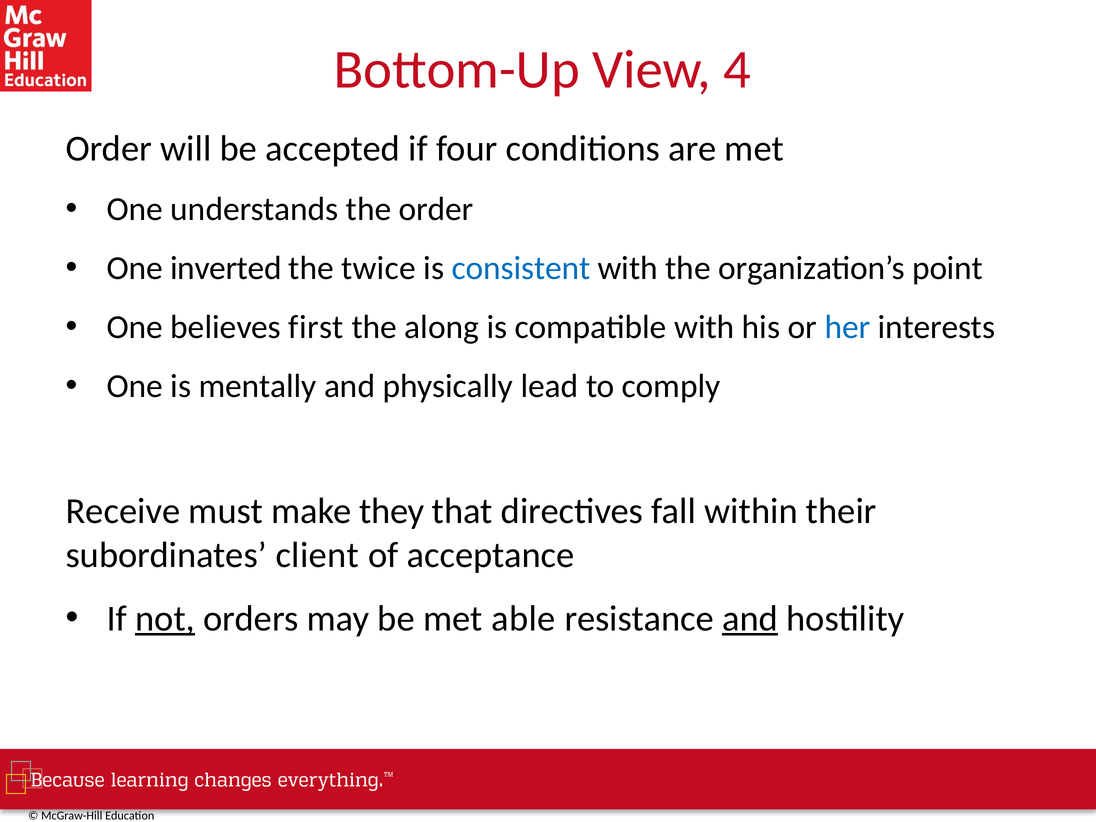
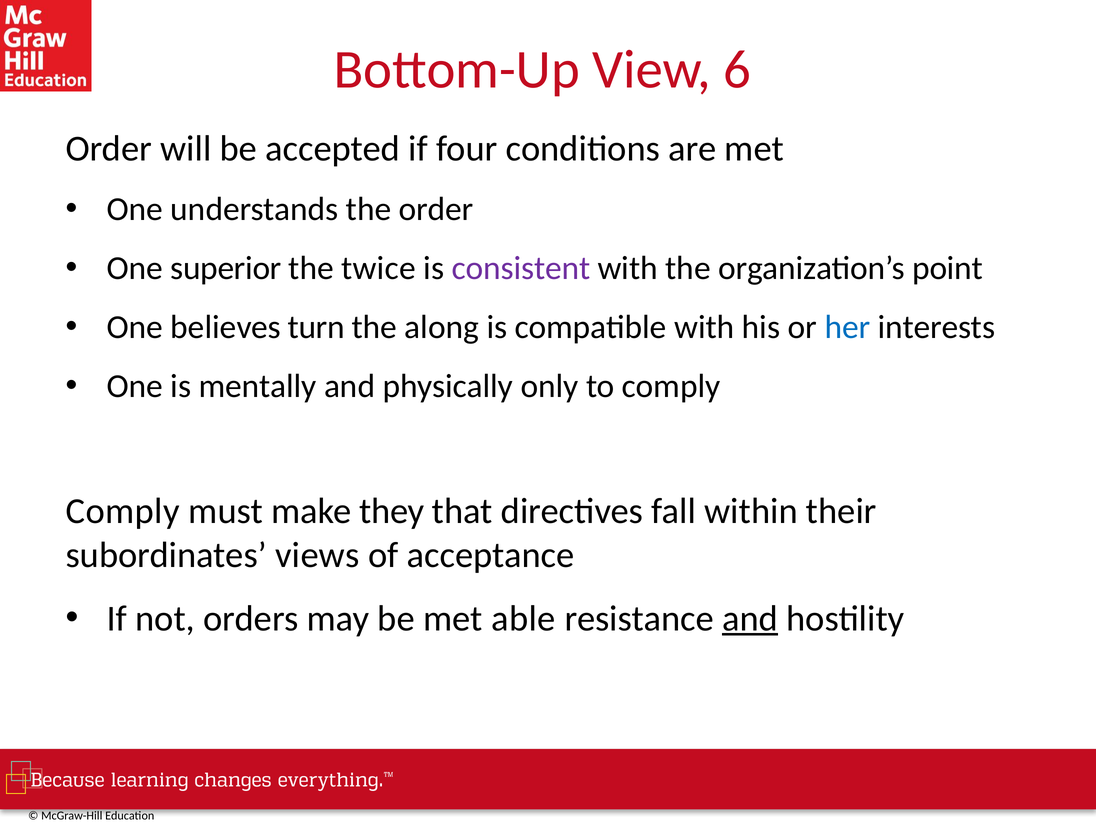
4: 4 -> 6
inverted: inverted -> superior
consistent colour: blue -> purple
first: first -> turn
lead: lead -> only
Receive at (123, 511): Receive -> Comply
client: client -> views
not underline: present -> none
